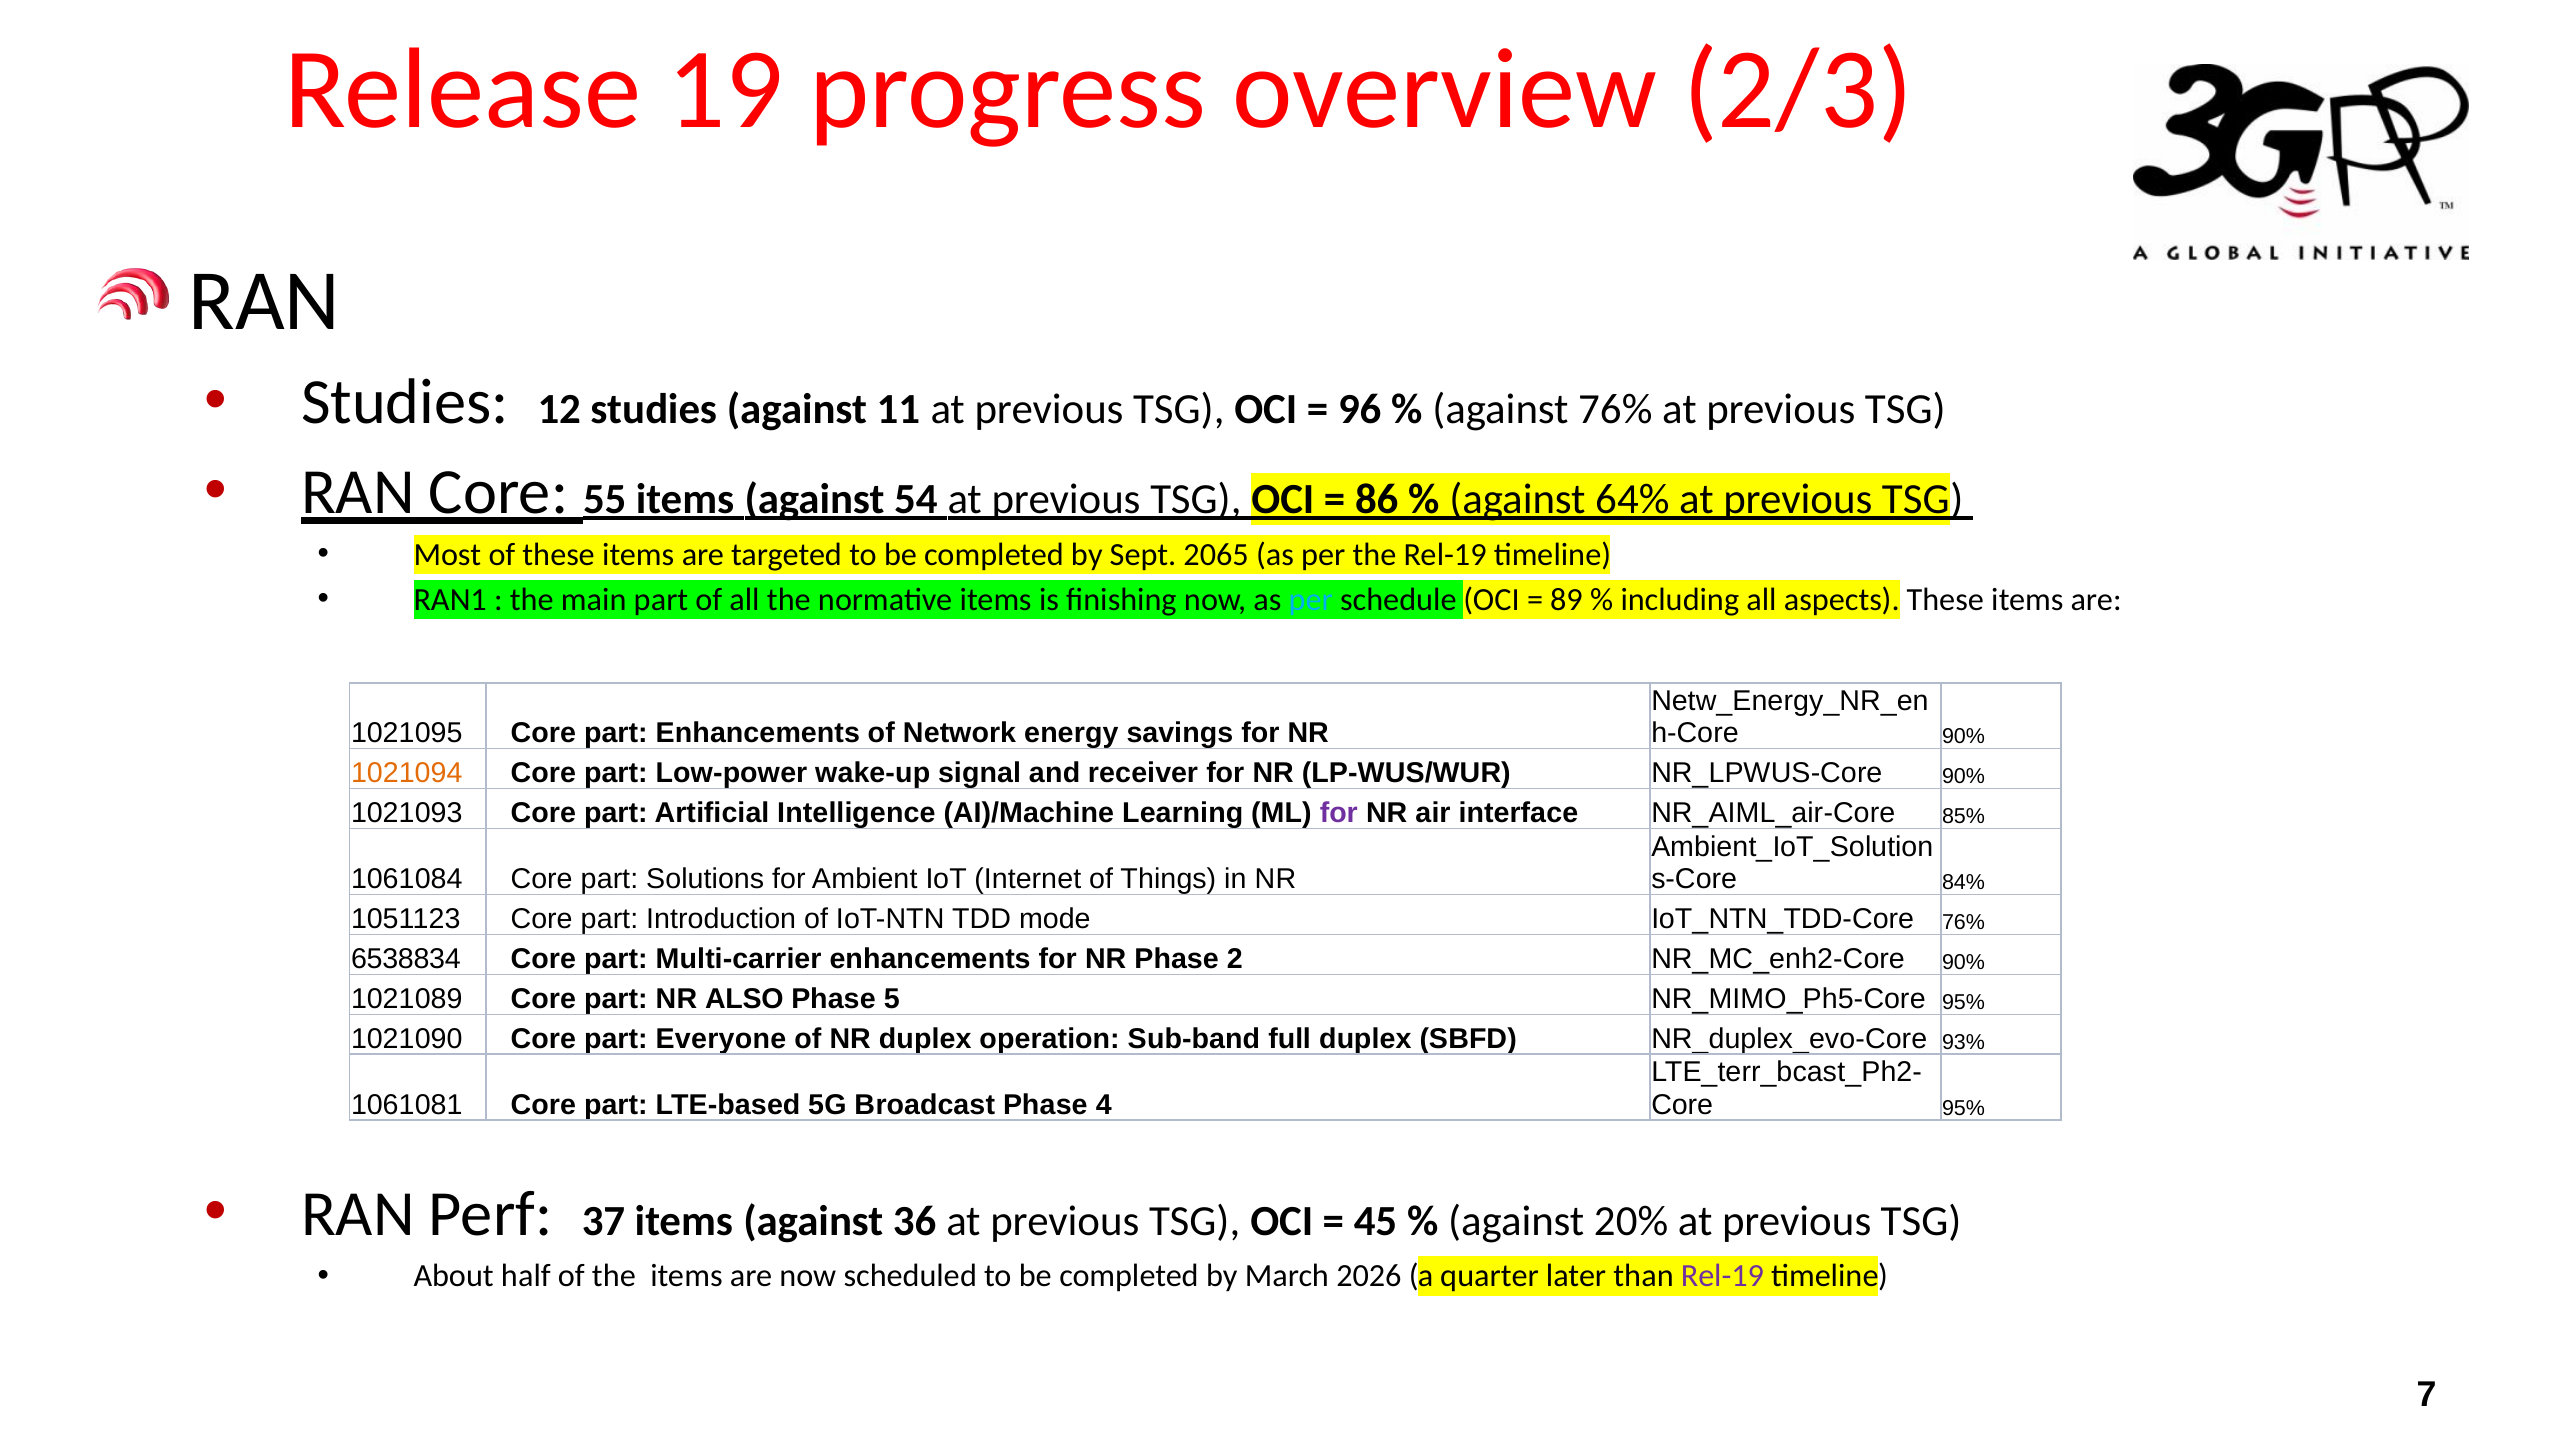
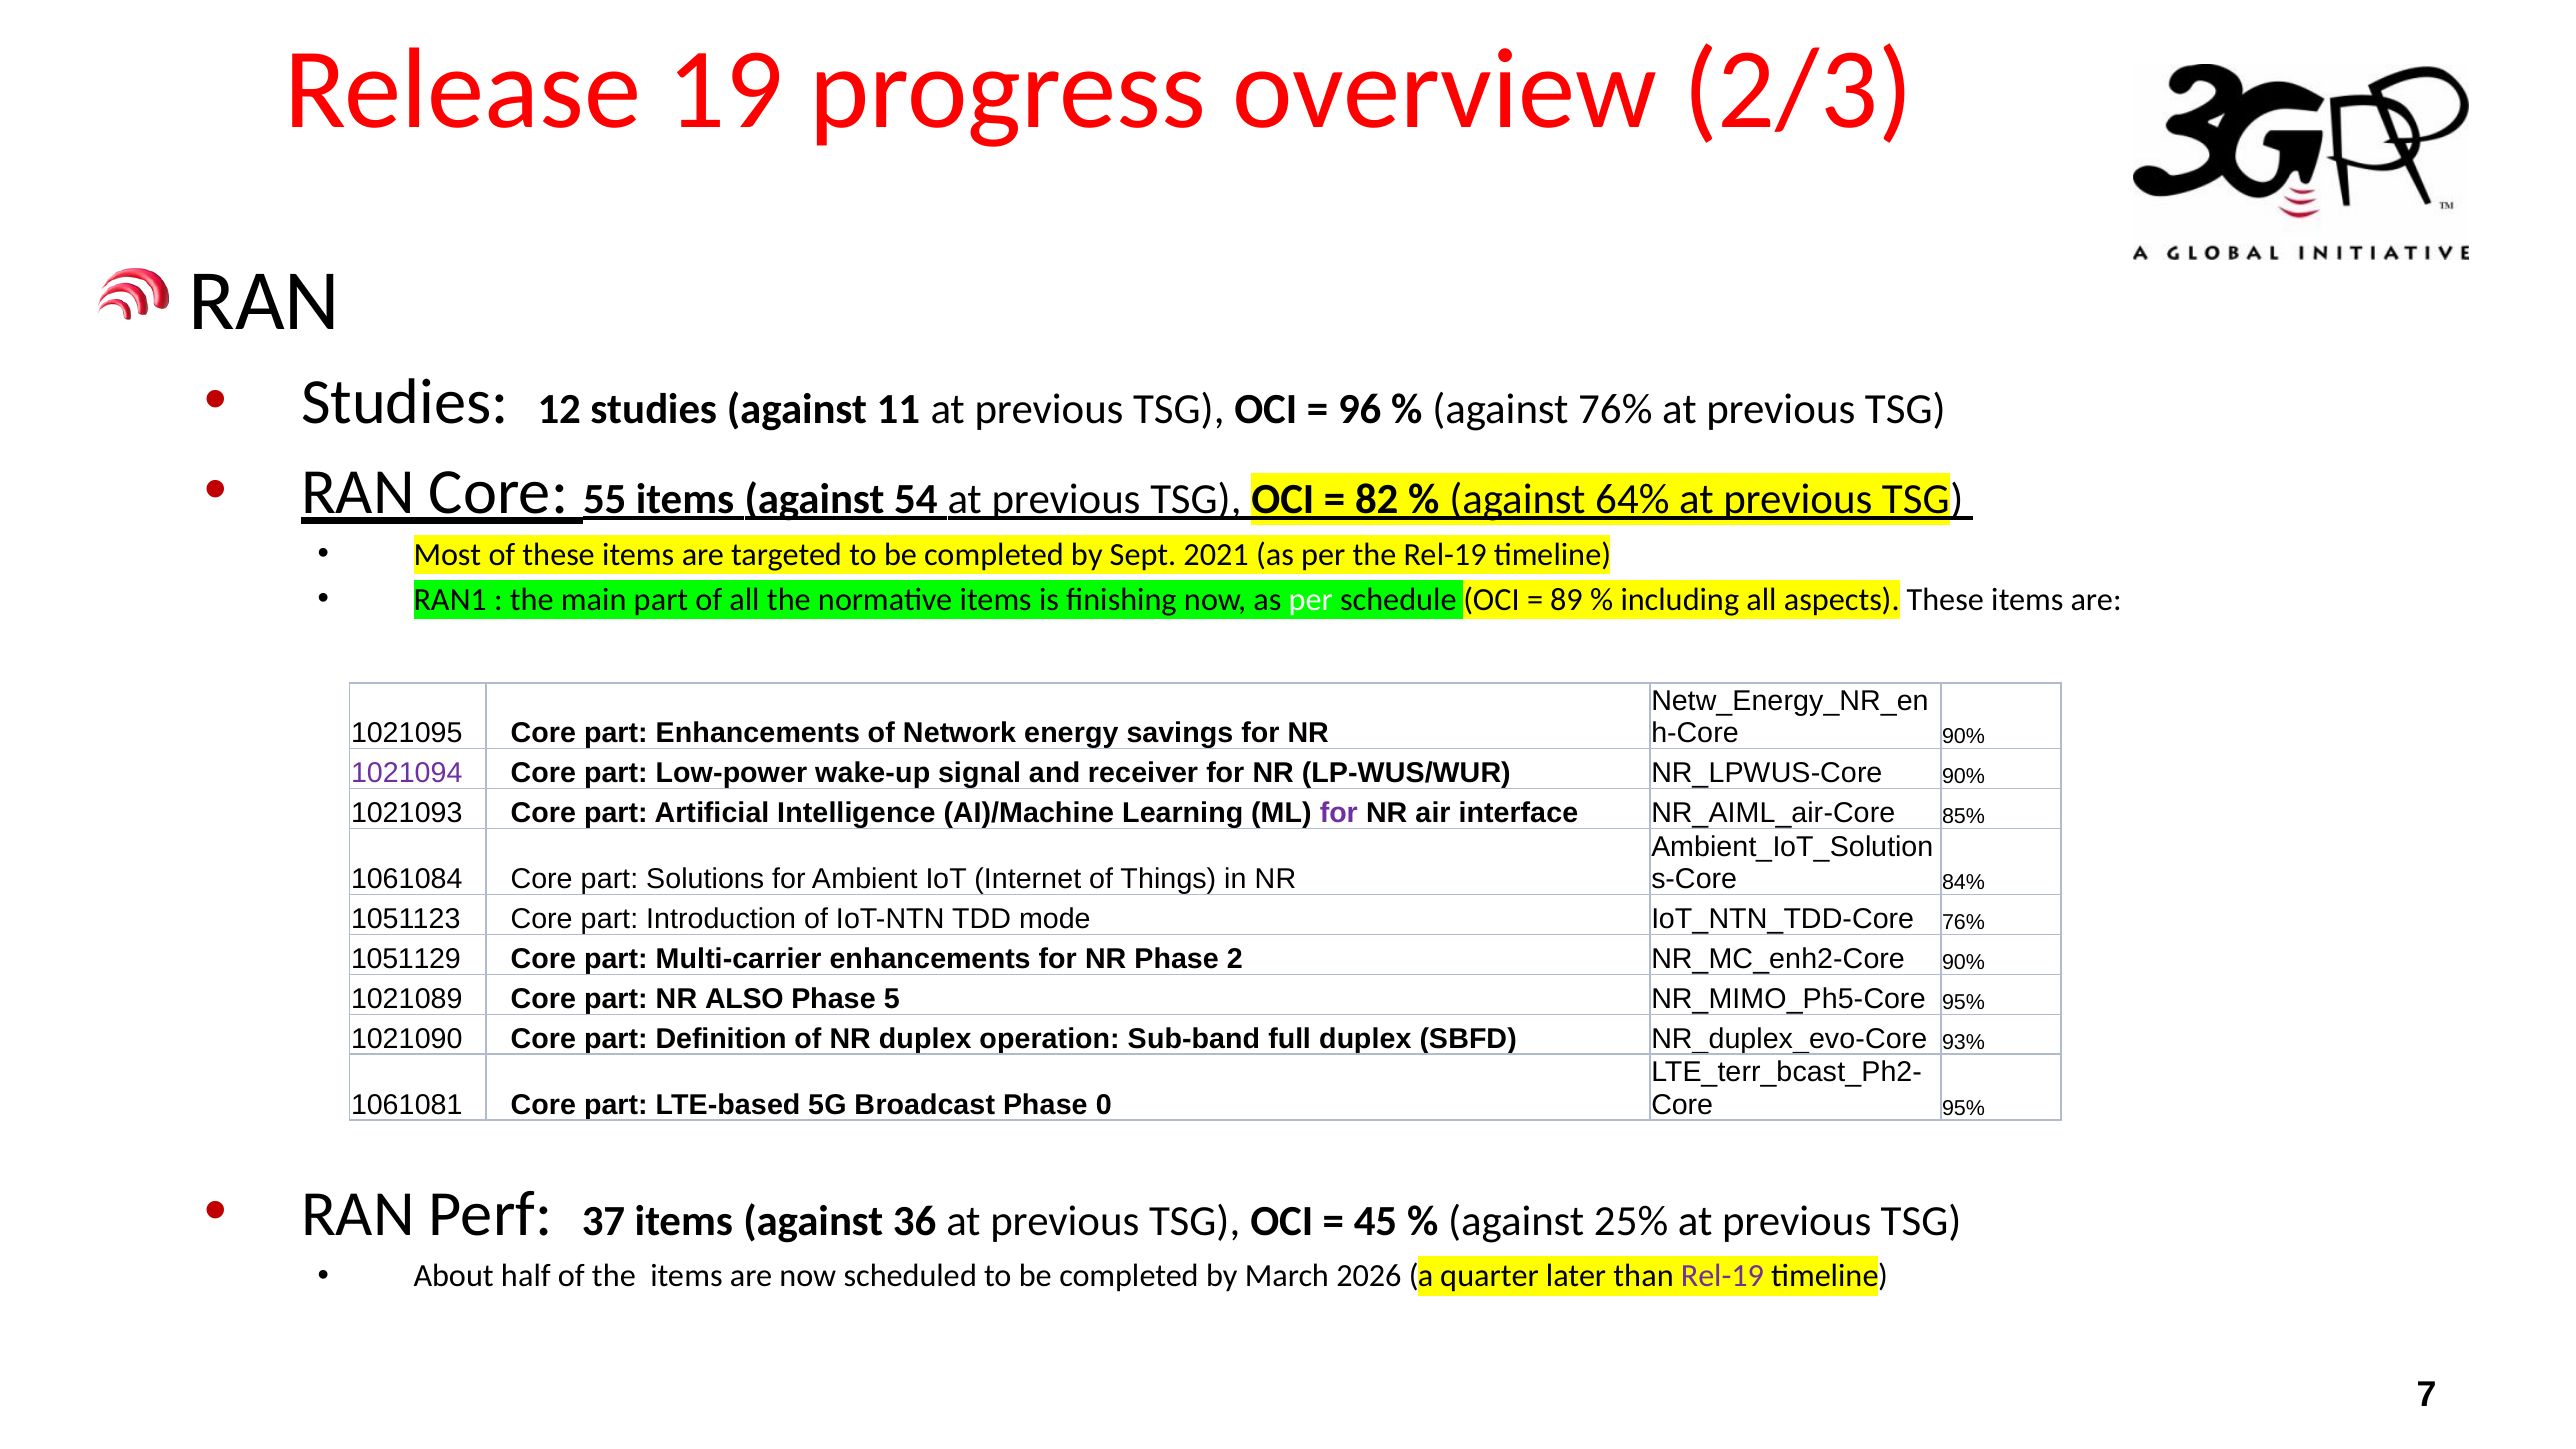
86: 86 -> 82
2065: 2065 -> 2021
per at (1311, 600) colour: light blue -> white
1021094 colour: orange -> purple
6538834: 6538834 -> 1051129
Everyone: Everyone -> Definition
4: 4 -> 0
20%: 20% -> 25%
